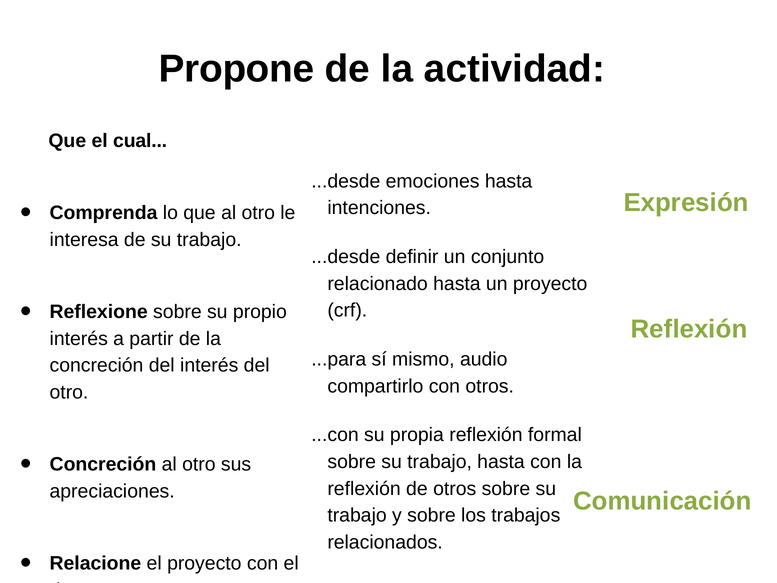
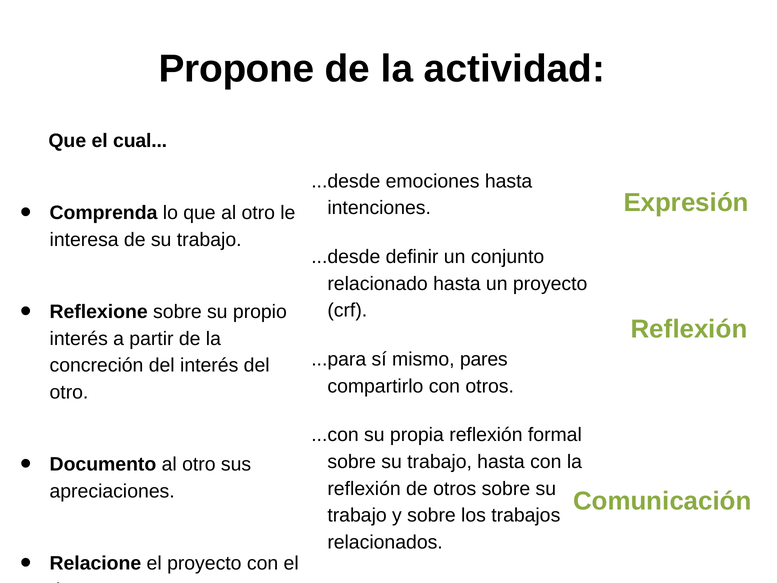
audio: audio -> pares
Concreción at (103, 464): Concreción -> Documento
